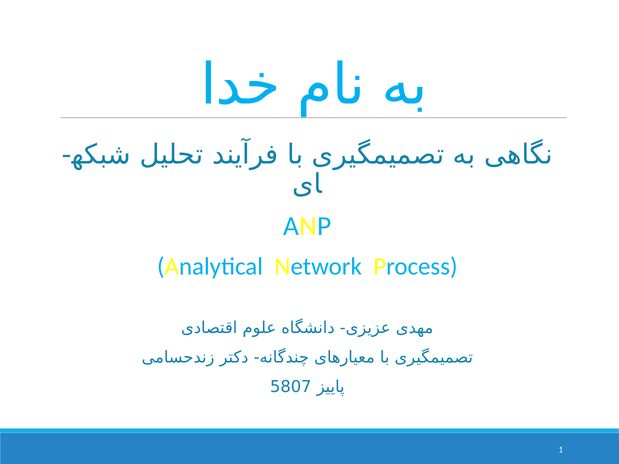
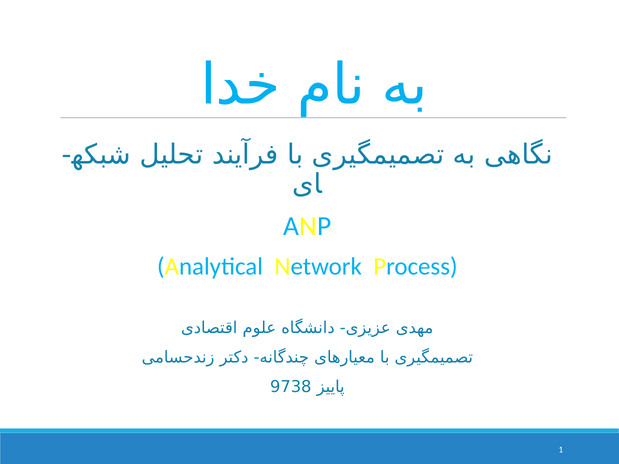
5807: 5807 -> 9738
